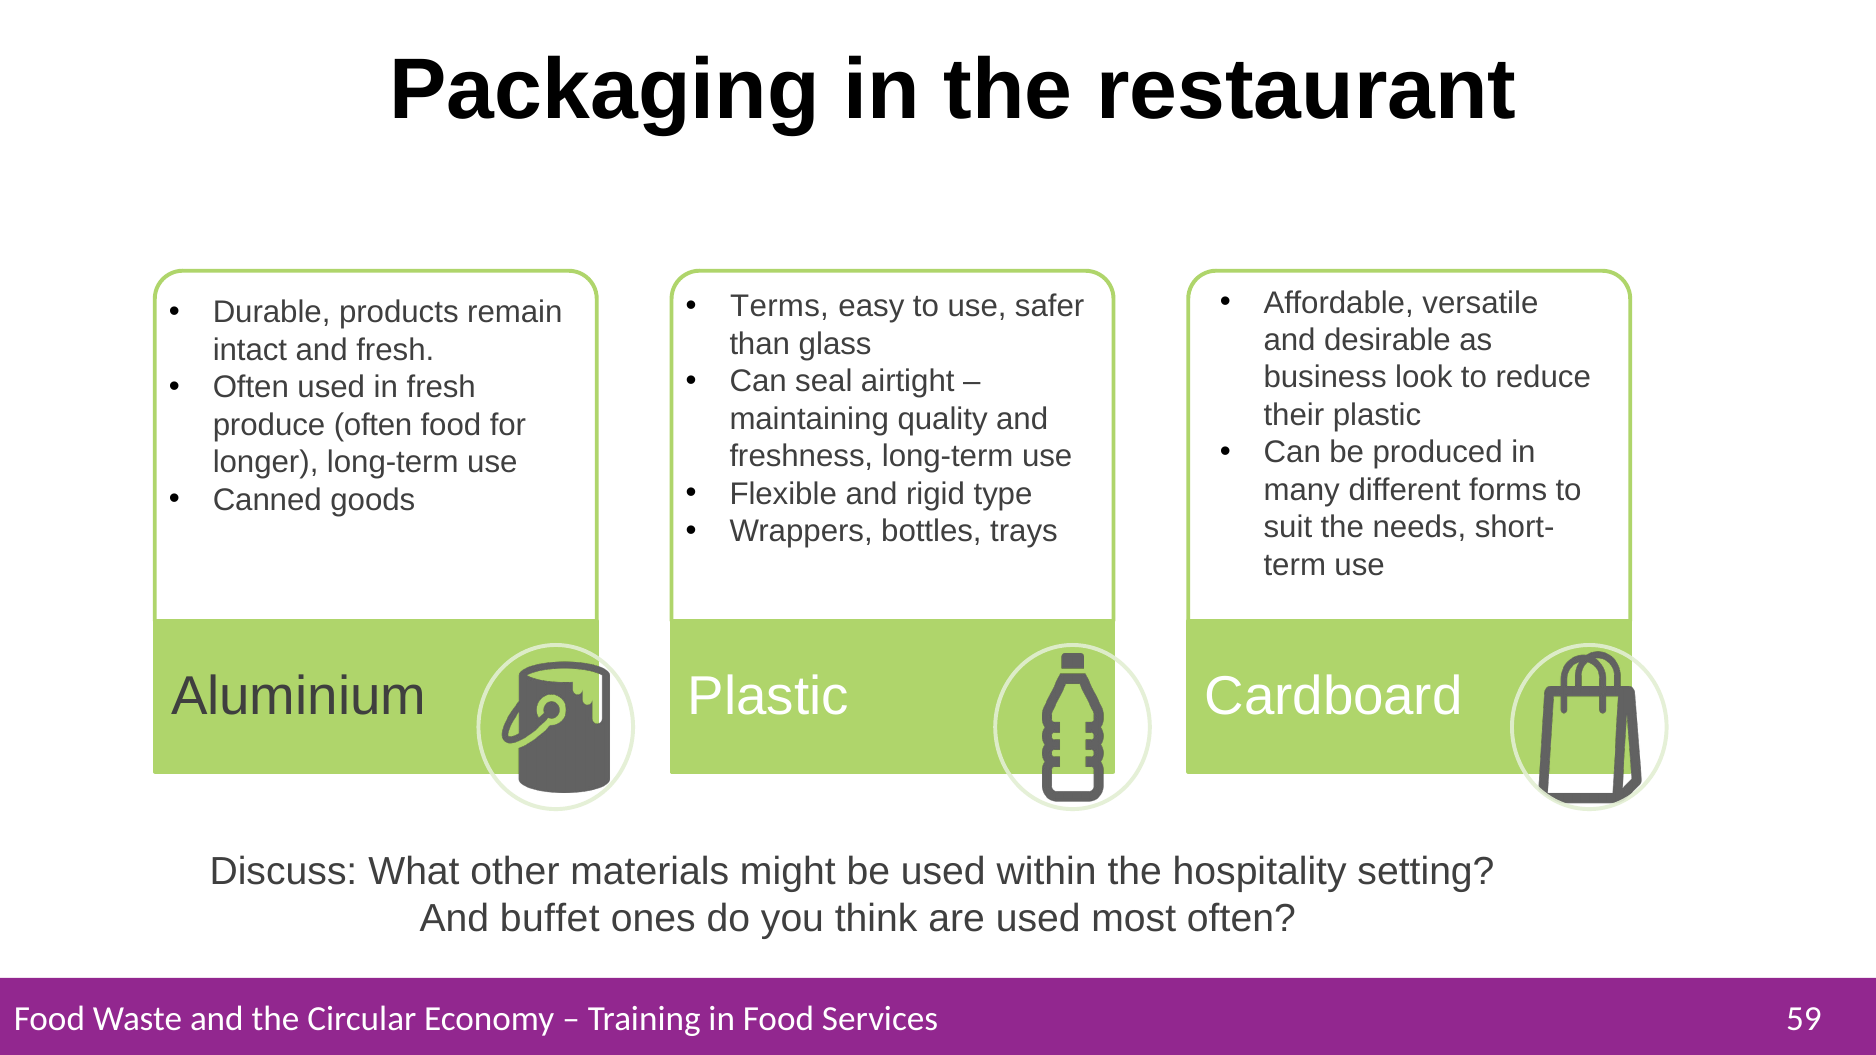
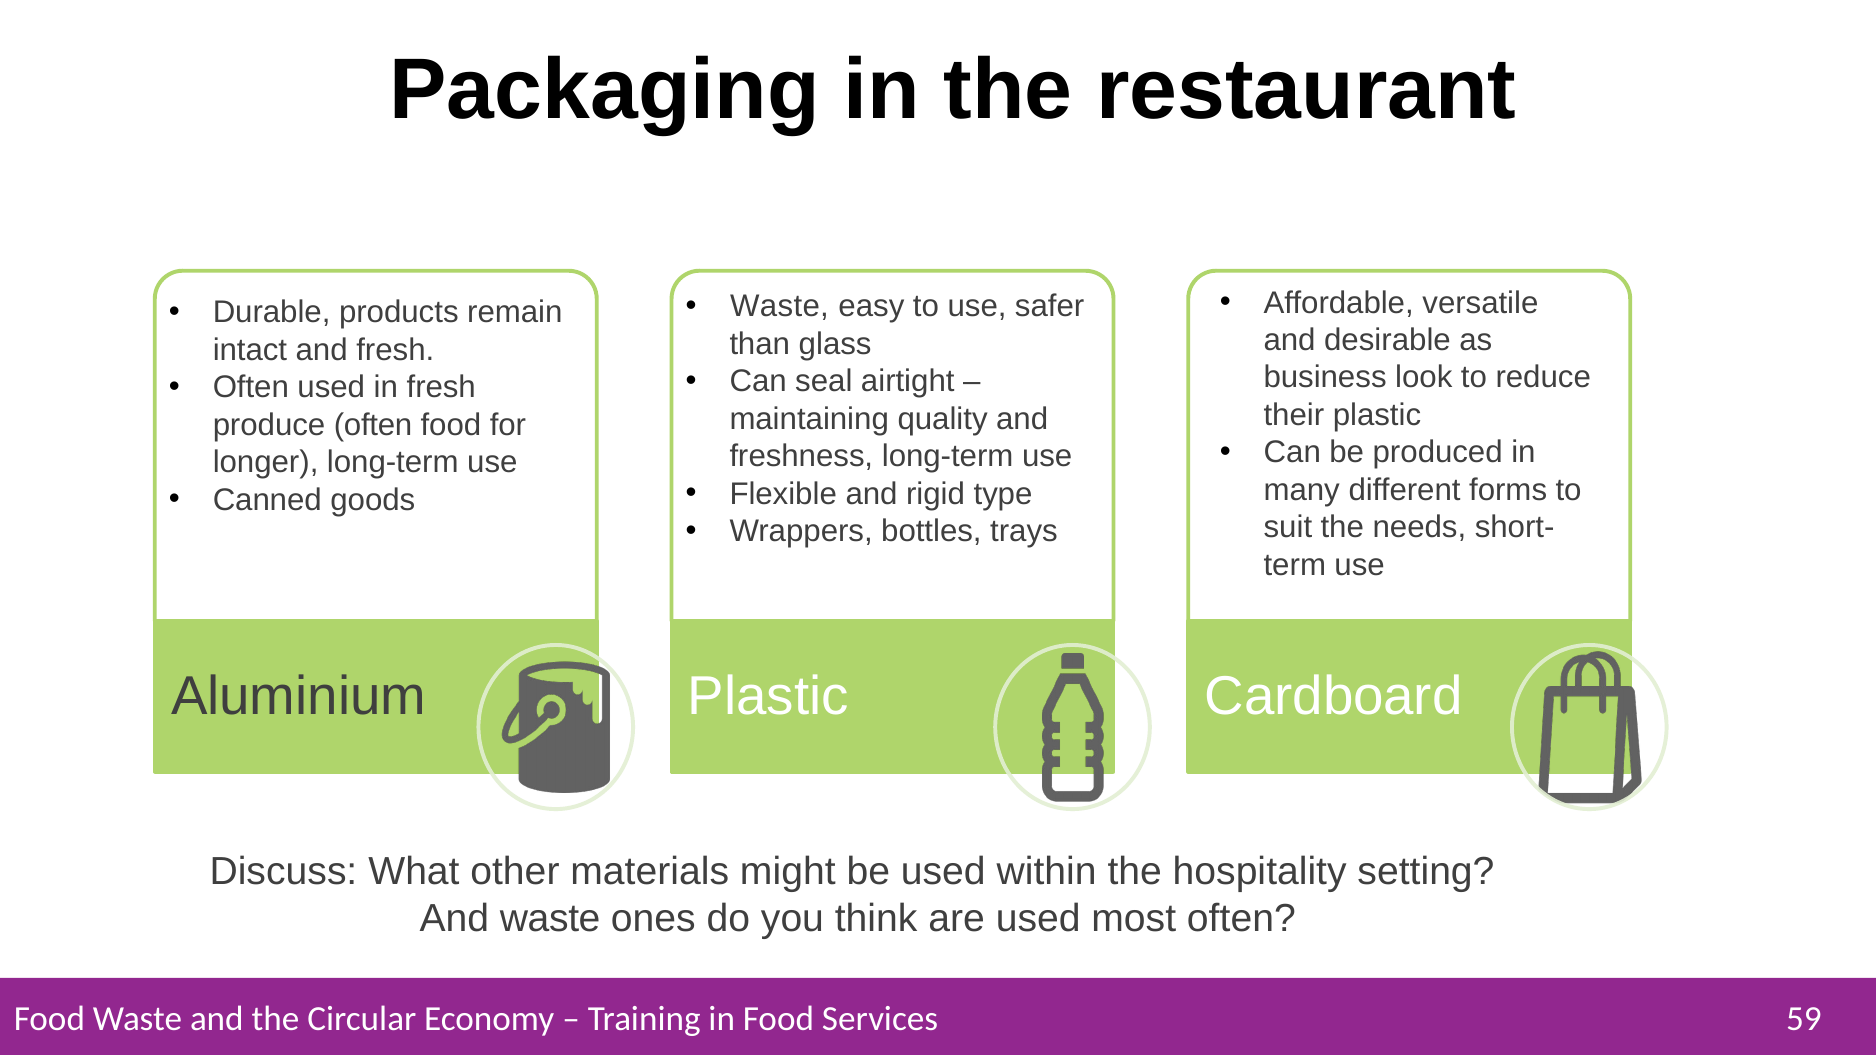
Terms at (780, 307): Terms -> Waste
And buffet: buffet -> waste
